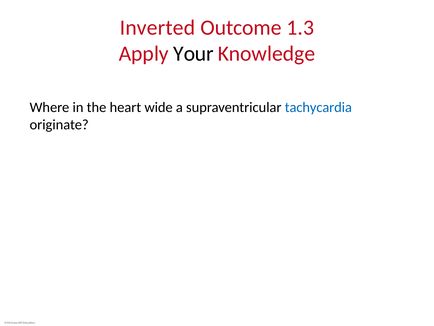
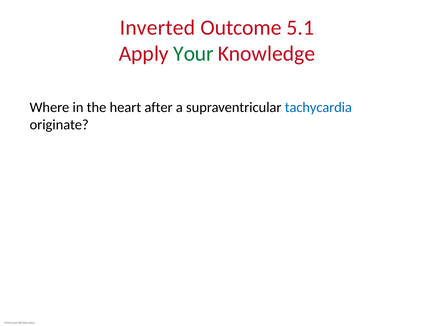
1.3: 1.3 -> 5.1
Your colour: black -> green
wide: wide -> after
